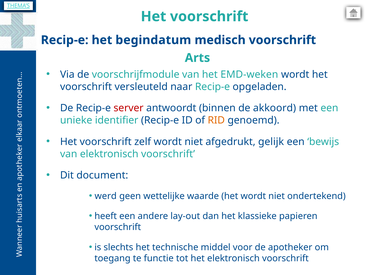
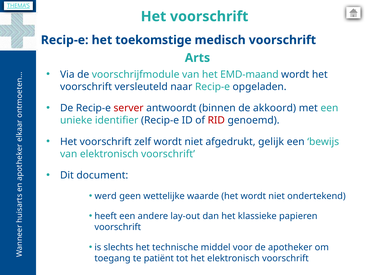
begindatum: begindatum -> toekomstige
EMD-weken: EMD-weken -> EMD-maand
RID colour: orange -> red
functie: functie -> patiënt
